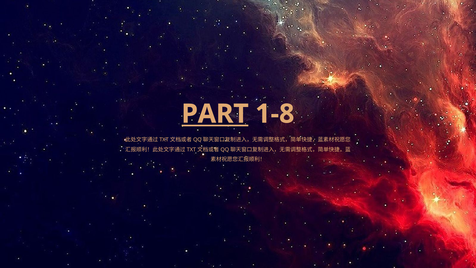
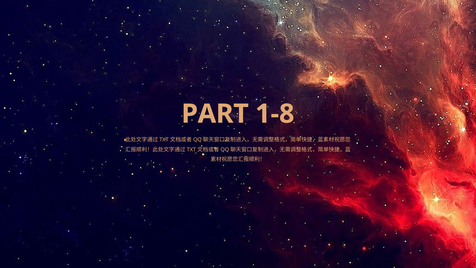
PART underline: present -> none
